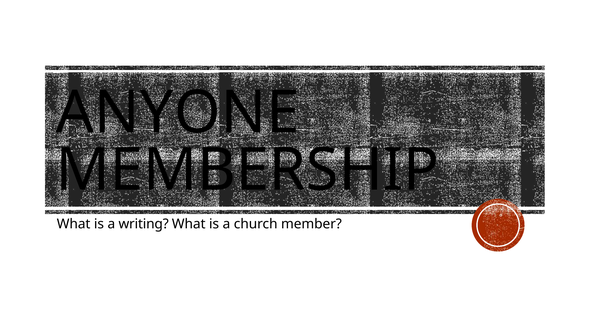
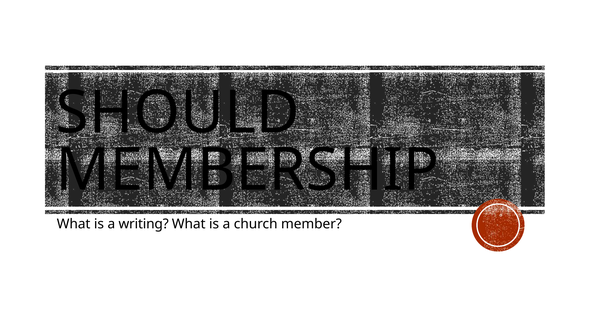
ANYONE: ANYONE -> SHOULD
